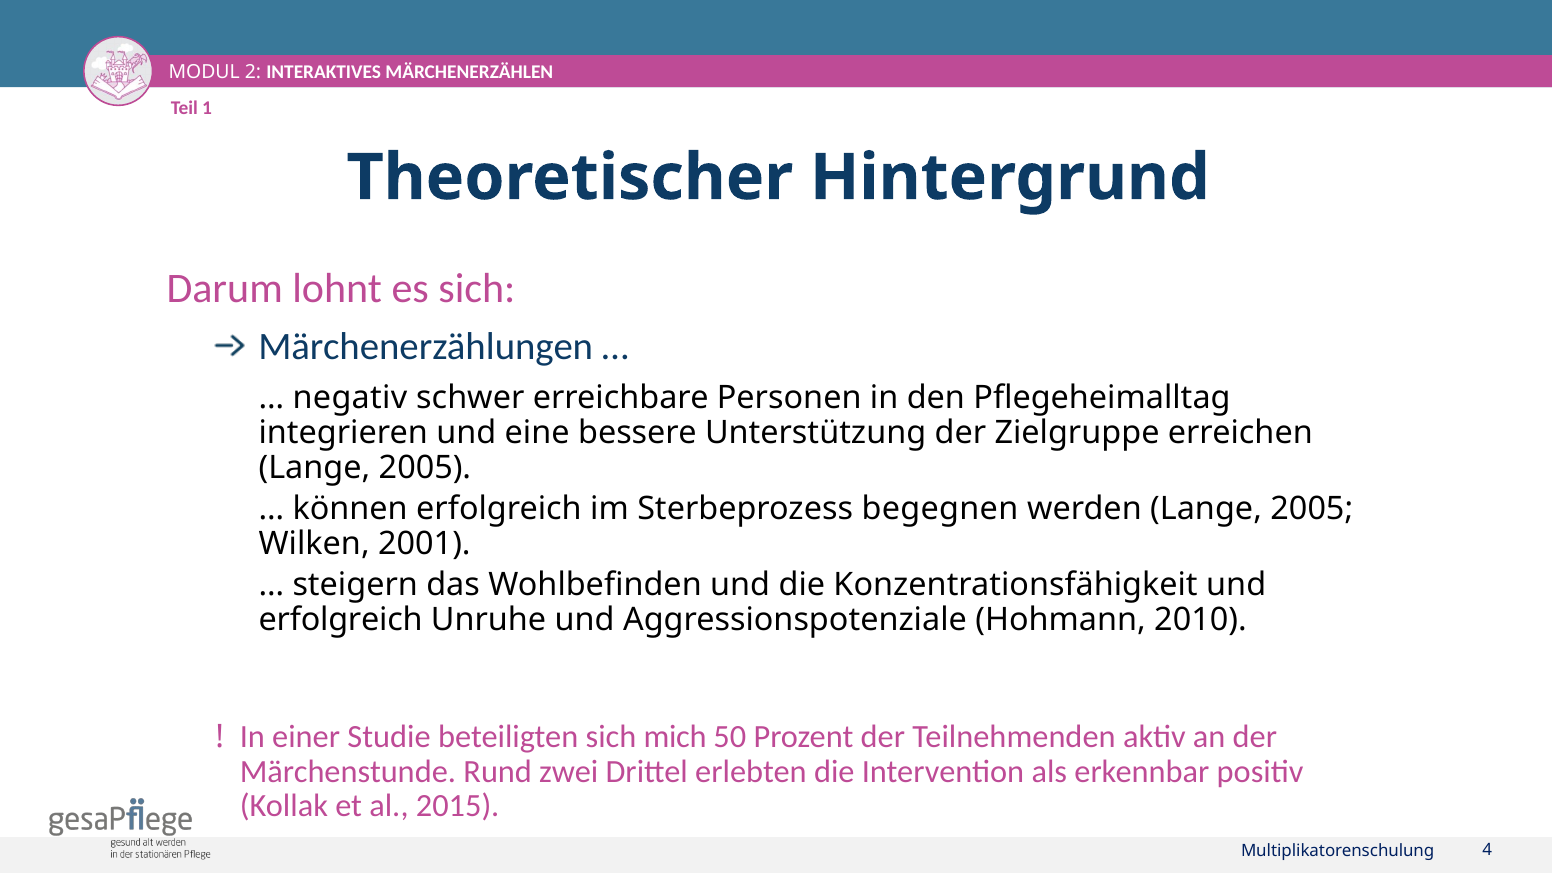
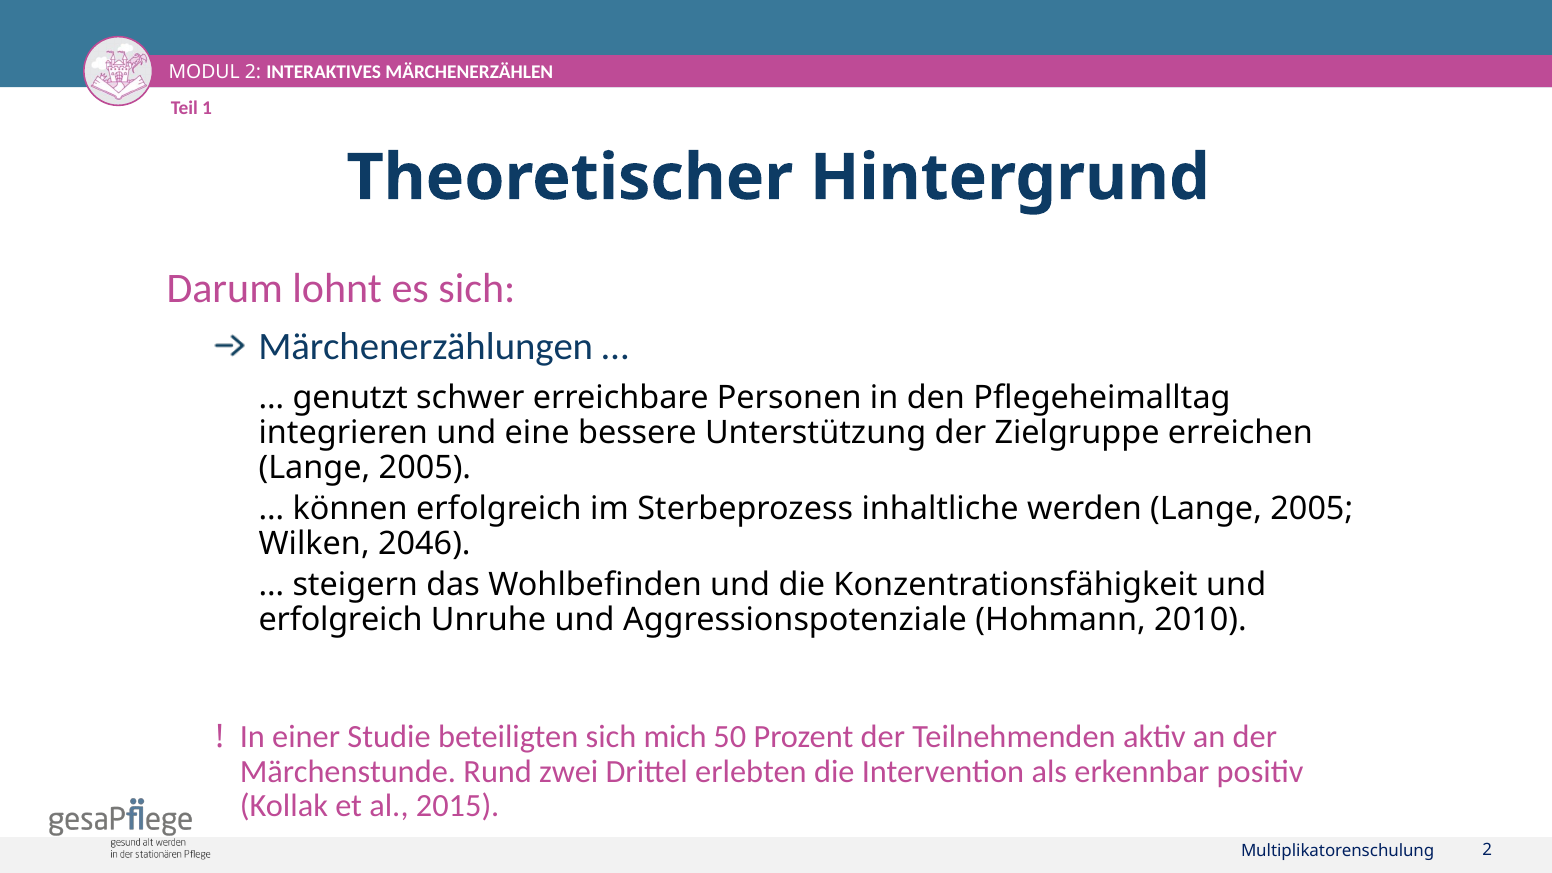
negativ: negativ -> genutzt
begegnen: begegnen -> inhaltliche
2001: 2001 -> 2046
Multiplikatorenschulung 4: 4 -> 2
